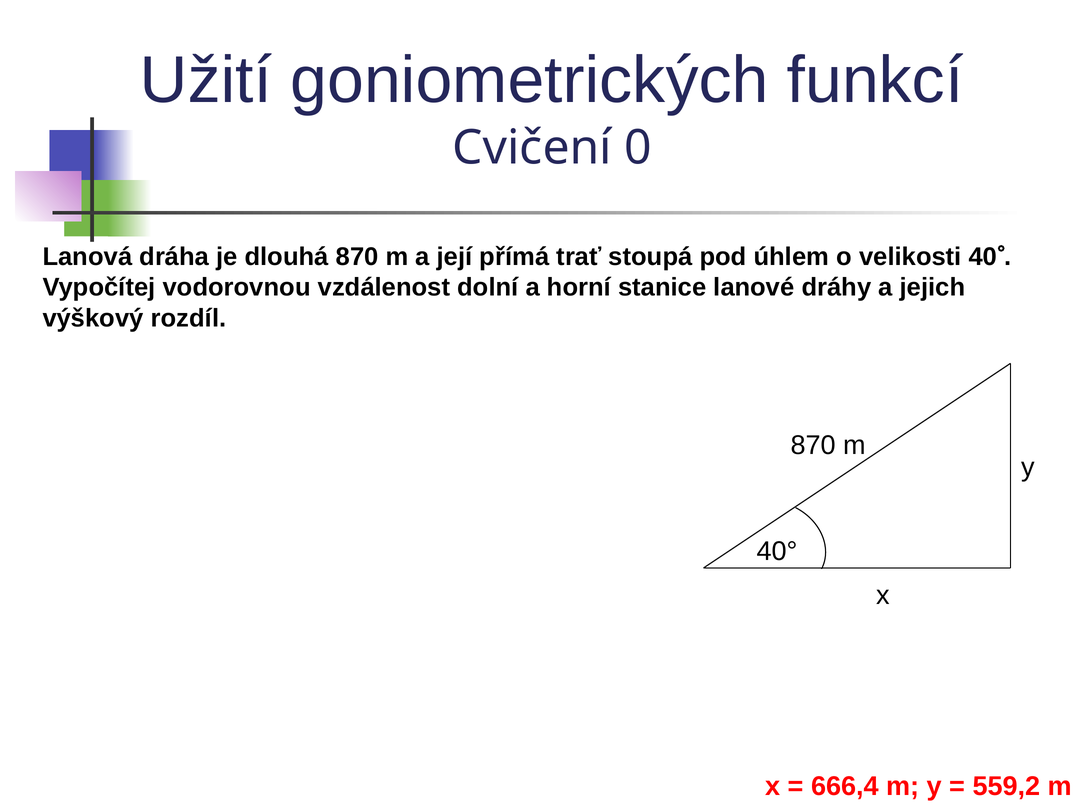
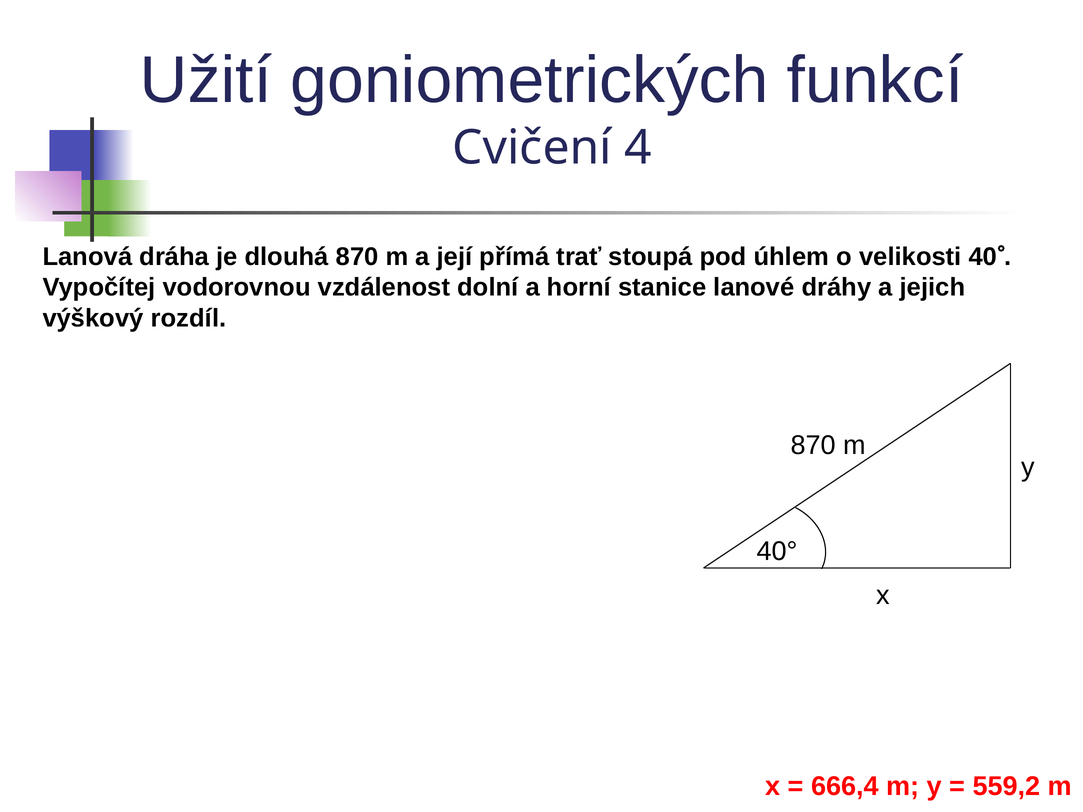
0: 0 -> 4
